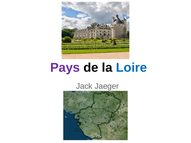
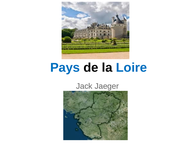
Pays colour: purple -> blue
